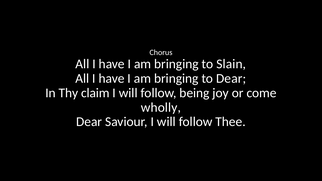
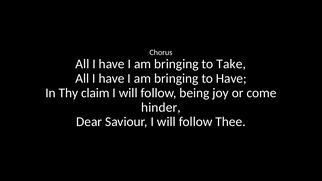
Slain: Slain -> Take
to Dear: Dear -> Have
wholly: wholly -> hinder
